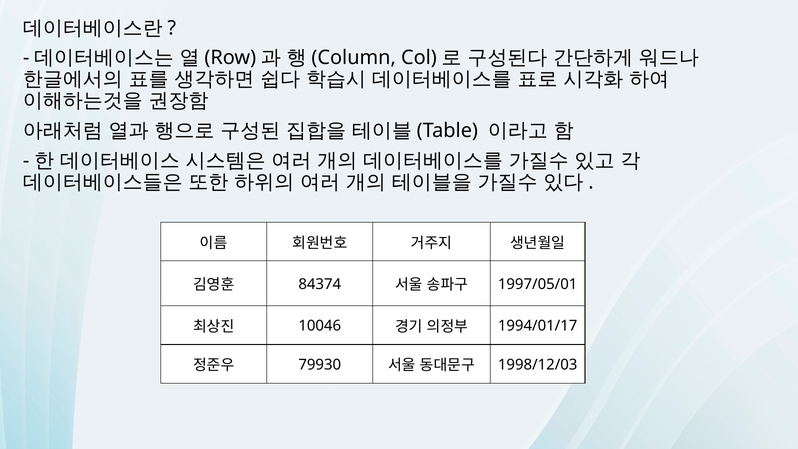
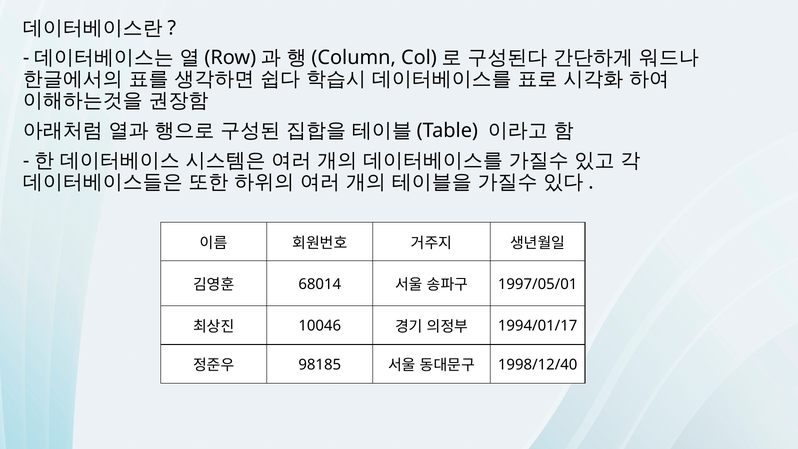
84374: 84374 -> 68014
79930: 79930 -> 98185
1998/12/03: 1998/12/03 -> 1998/12/40
